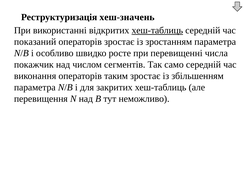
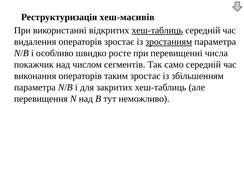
хеш-значень: хеш-значень -> хеш-масивів
показаний: показаний -> видалення
зростанням underline: none -> present
